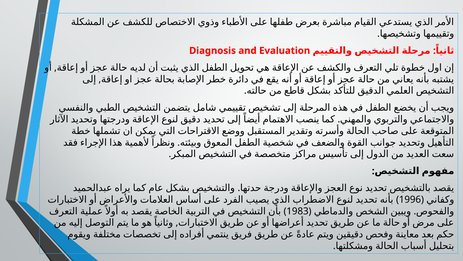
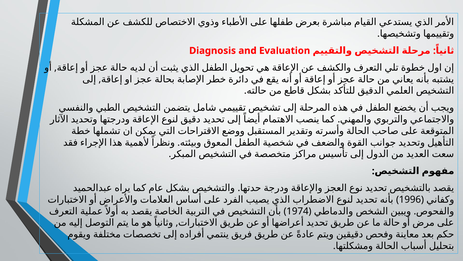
1983: 1983 -> 1974
